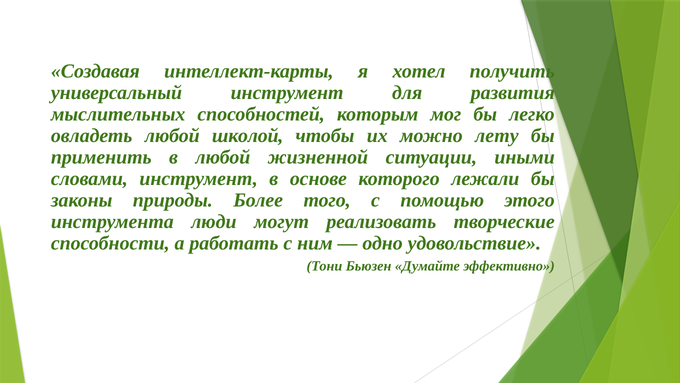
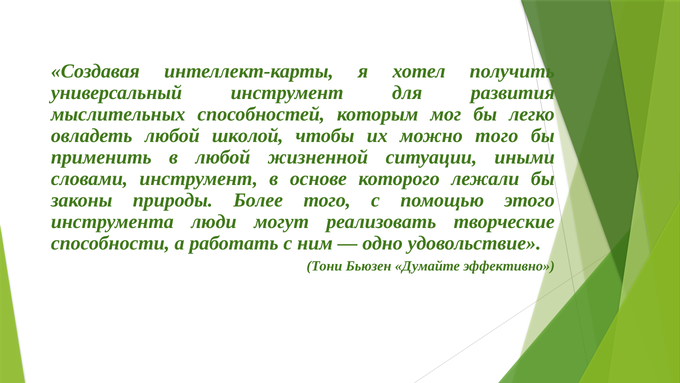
можно лету: лету -> того
